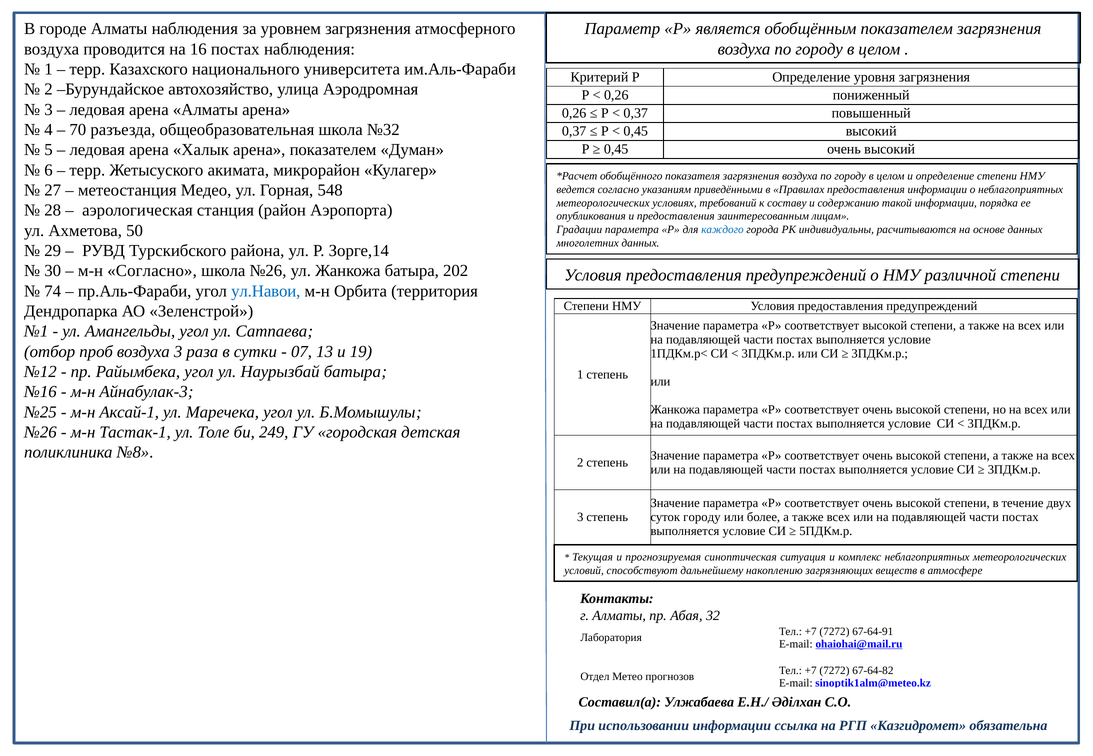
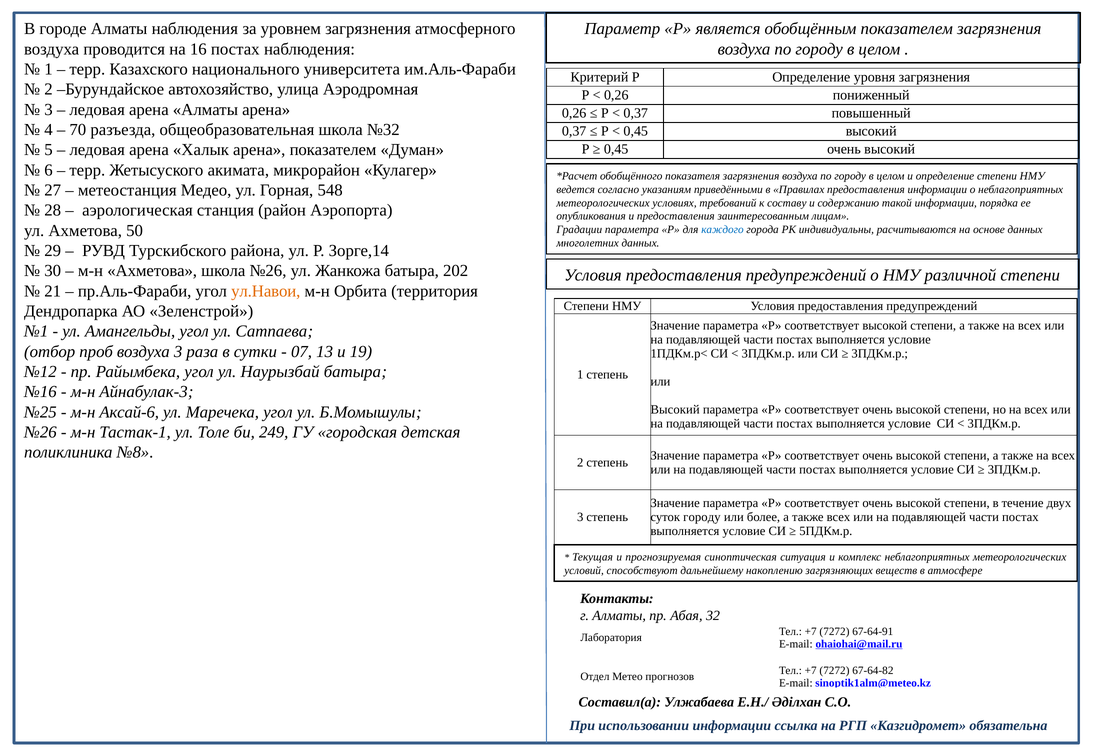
м-н Согласно: Согласно -> Ахметова
74: 74 -> 21
ул.Навои colour: blue -> orange
Жанкожа at (675, 410): Жанкожа -> Высокий
Аксай-1: Аксай-1 -> Аксай-6
